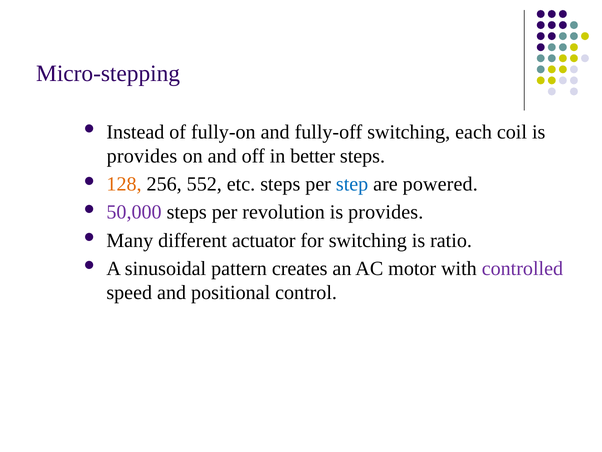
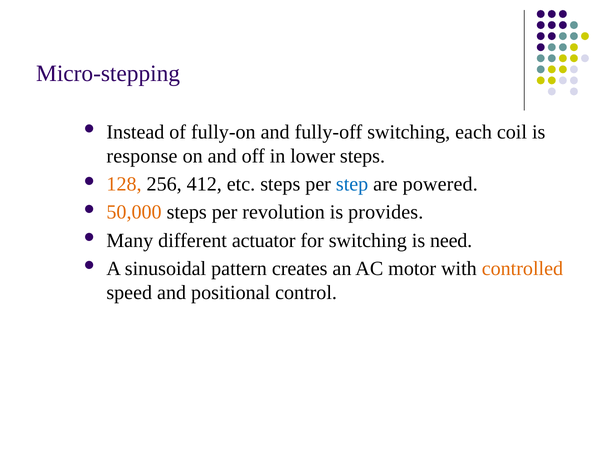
provides at (142, 156): provides -> response
better: better -> lower
552: 552 -> 412
50,000 colour: purple -> orange
ratio: ratio -> need
controlled colour: purple -> orange
